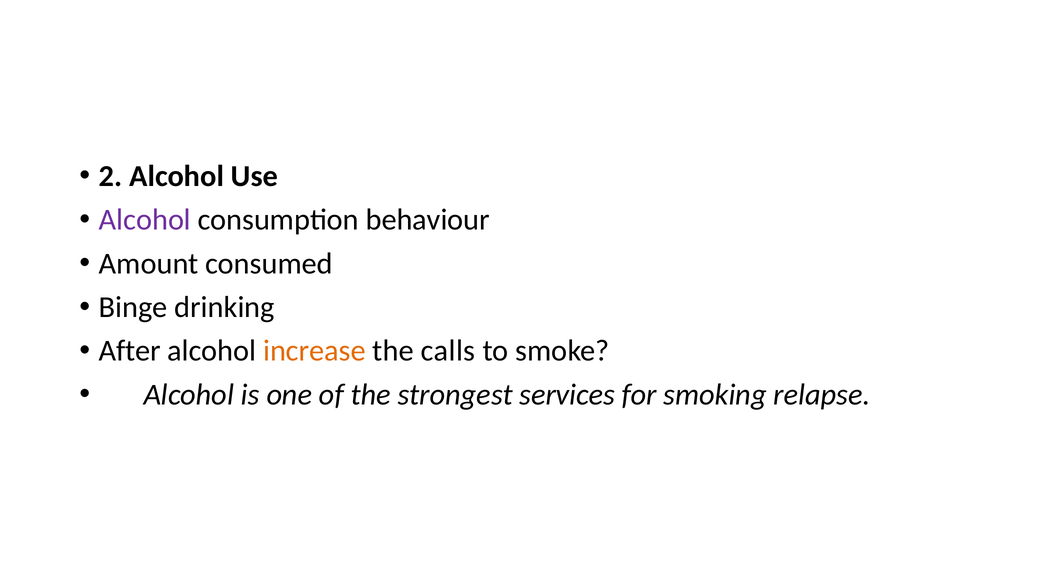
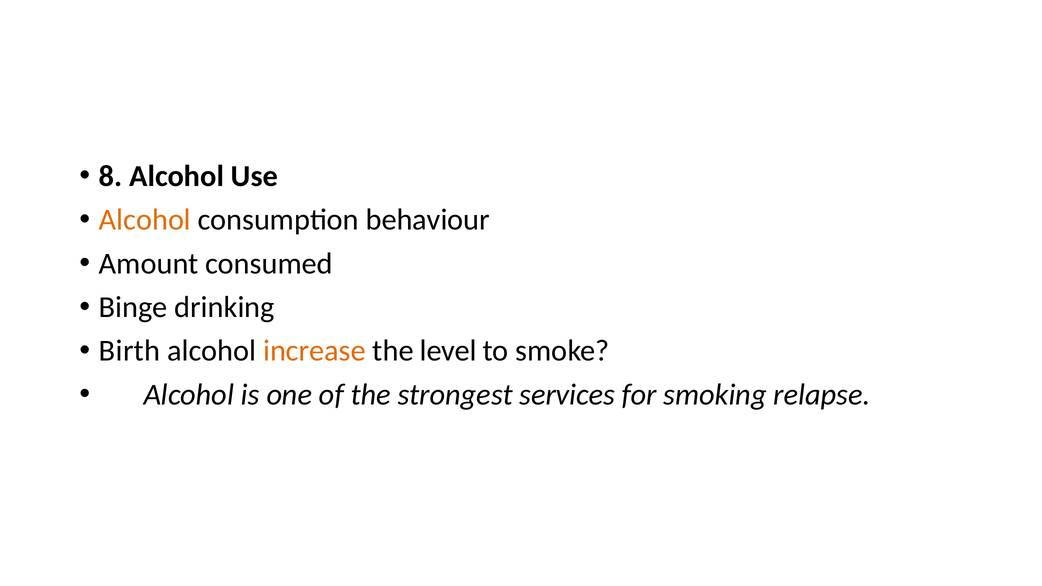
2: 2 -> 8
Alcohol at (145, 220) colour: purple -> orange
After: After -> Birth
calls: calls -> level
